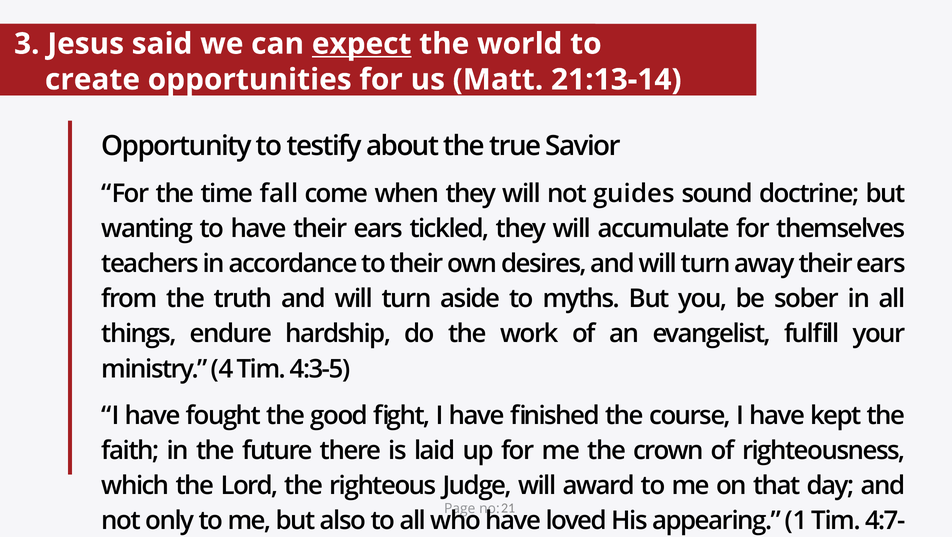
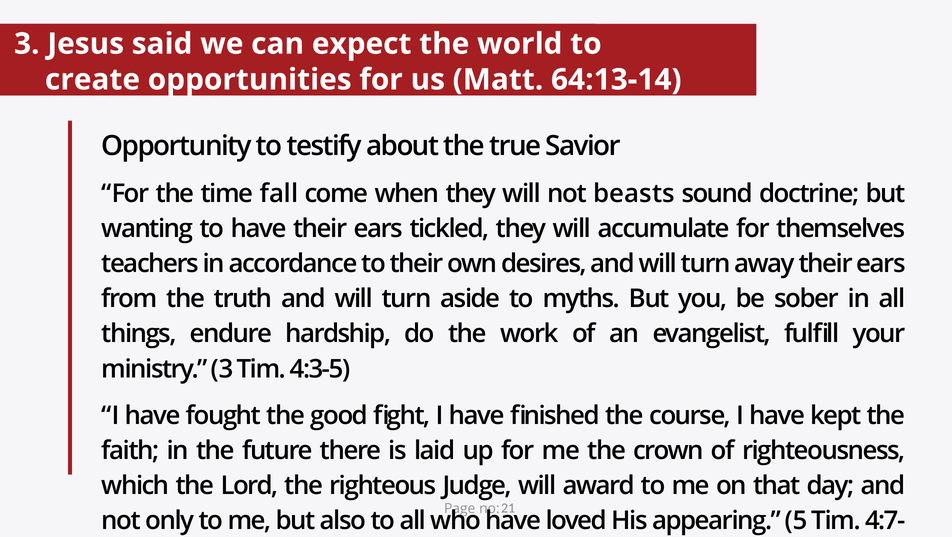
expect underline: present -> none
21:13-14: 21:13-14 -> 64:13-14
guides: guides -> beasts
ministry 4: 4 -> 3
1: 1 -> 5
